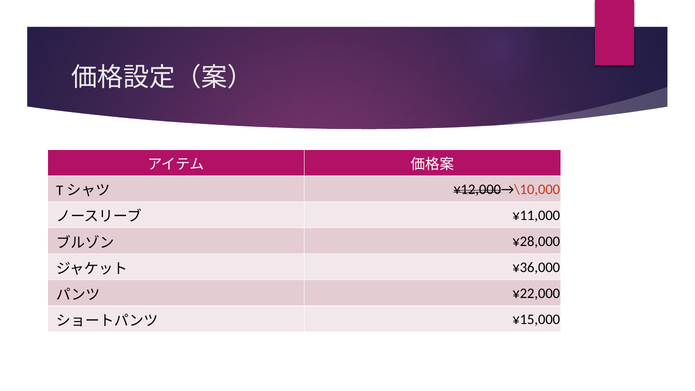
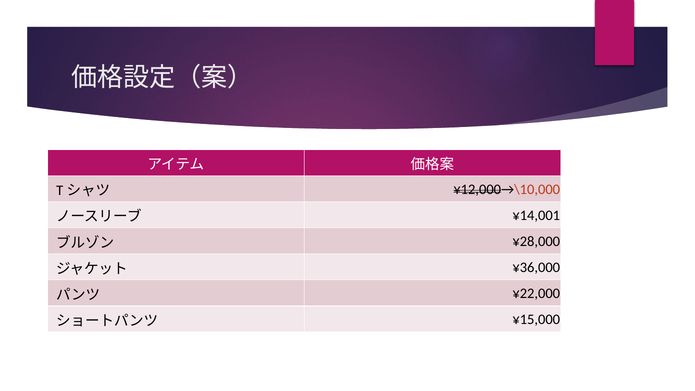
¥11,000: ¥11,000 -> ¥14,001
